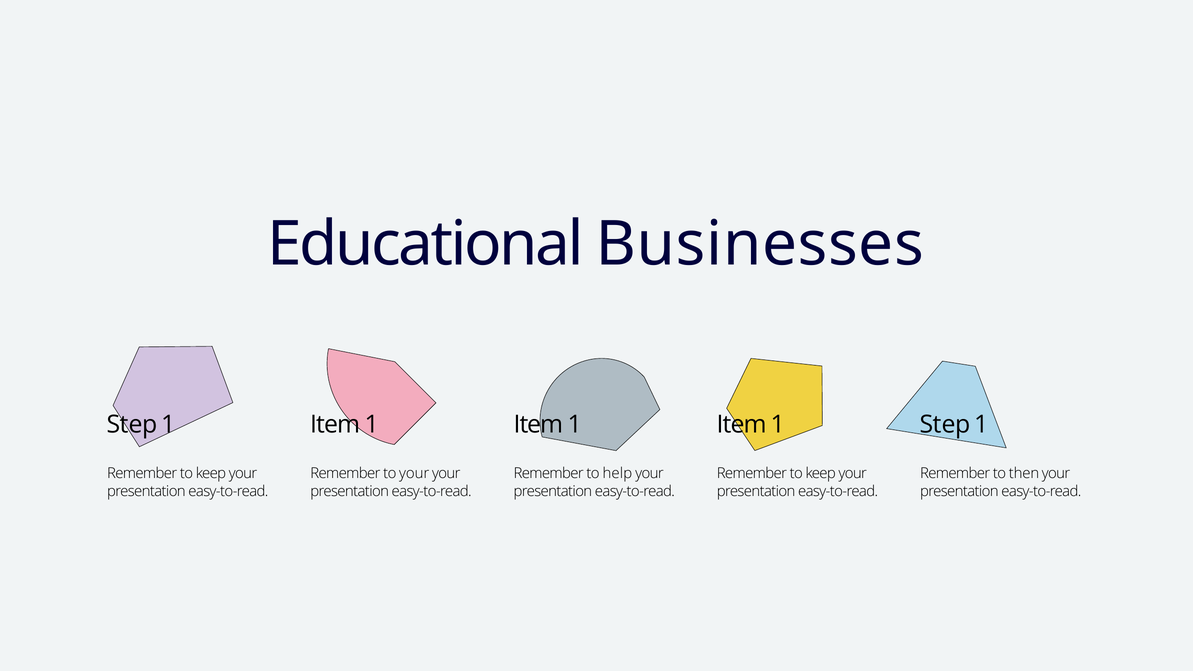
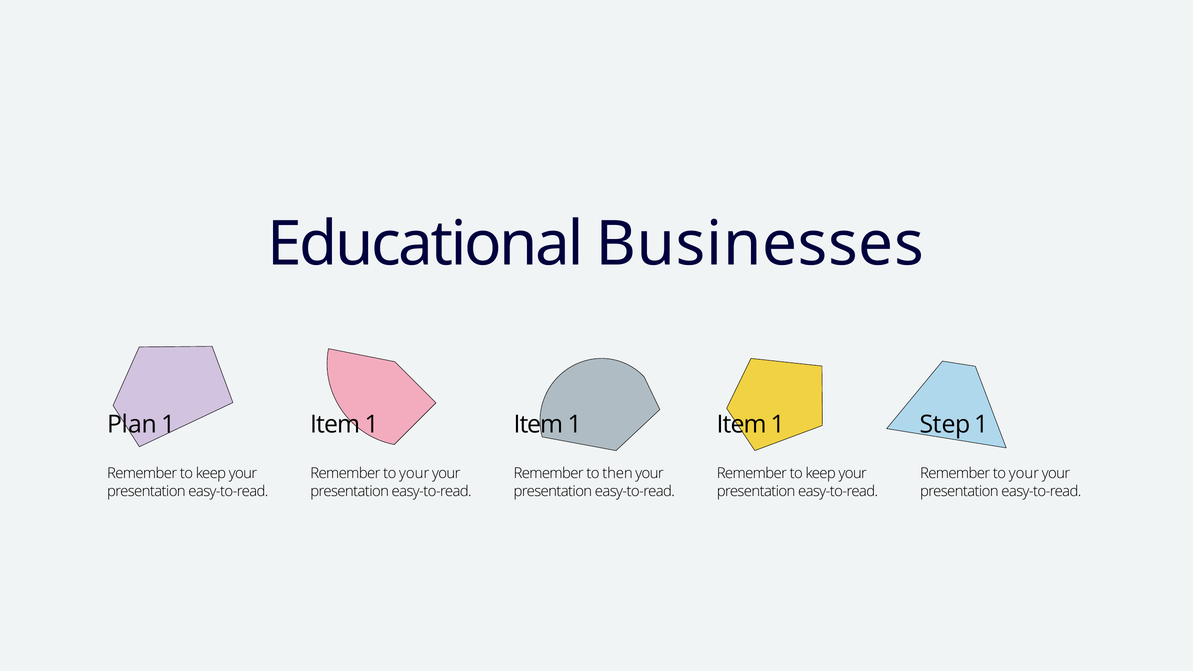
Step at (132, 425): Step -> Plan
help: help -> then
then at (1024, 473): then -> your
